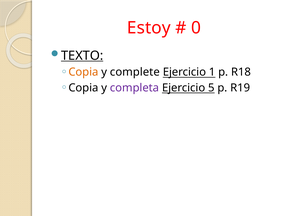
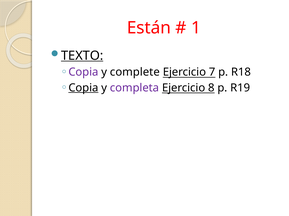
Estoy: Estoy -> Están
0: 0 -> 1
Copia at (83, 72) colour: orange -> purple
1: 1 -> 7
Copia at (83, 88) underline: none -> present
5: 5 -> 8
